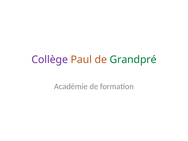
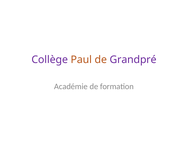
Grandpré colour: green -> purple
